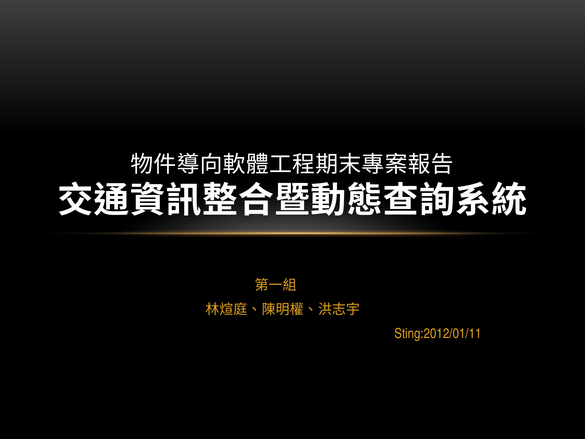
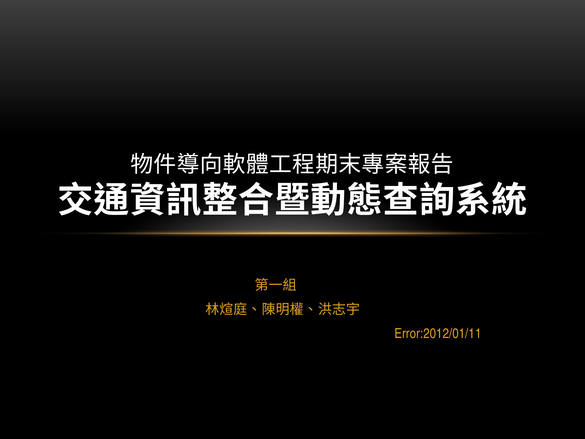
Sting:2012/01/11: Sting:2012/01/11 -> Error:2012/01/11
